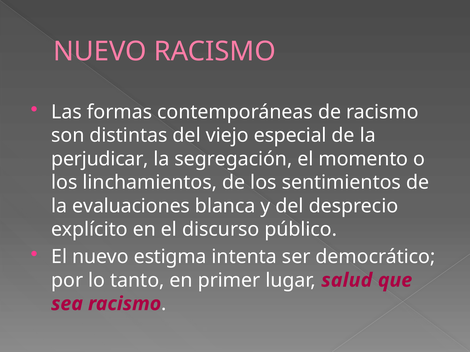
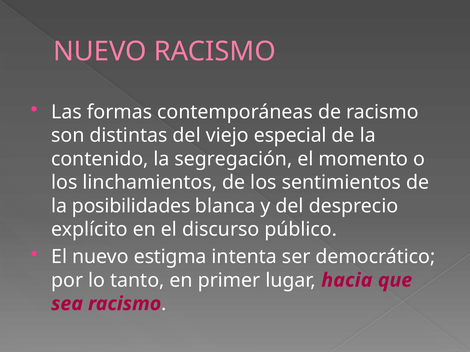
perjudicar: perjudicar -> contenido
evaluaciones: evaluaciones -> posibilidades
salud: salud -> hacia
